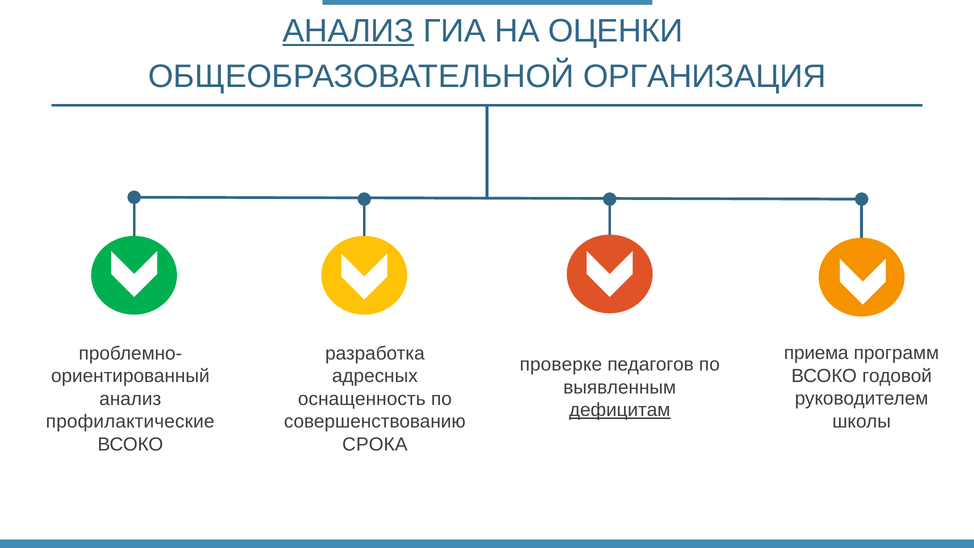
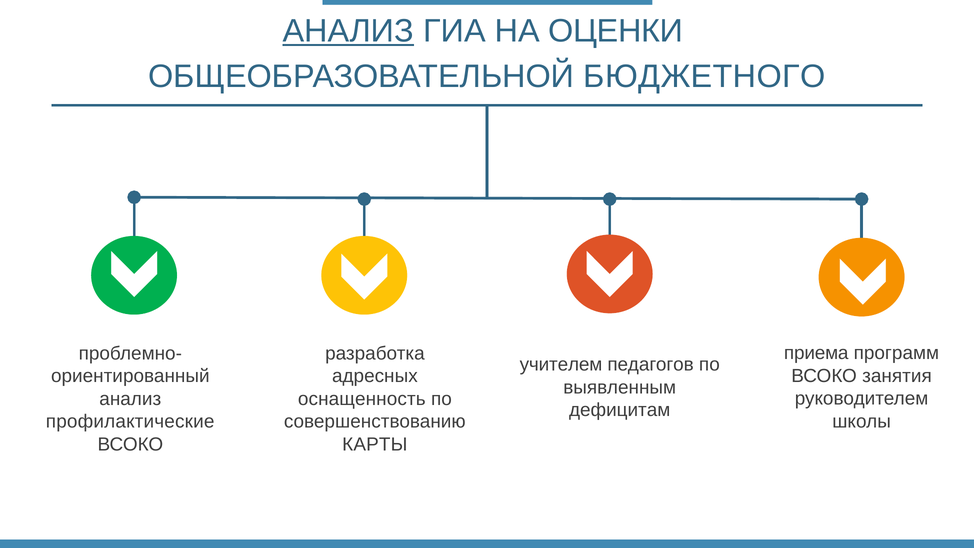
ОРГАНИЗАЦИЯ: ОРГАНИЗАЦИЯ -> БЮДЖЕТНОГО
проверке: проверке -> учителем
годовой: годовой -> занятия
дефицитам underline: present -> none
СРОКА: СРОКА -> КАРТЫ
